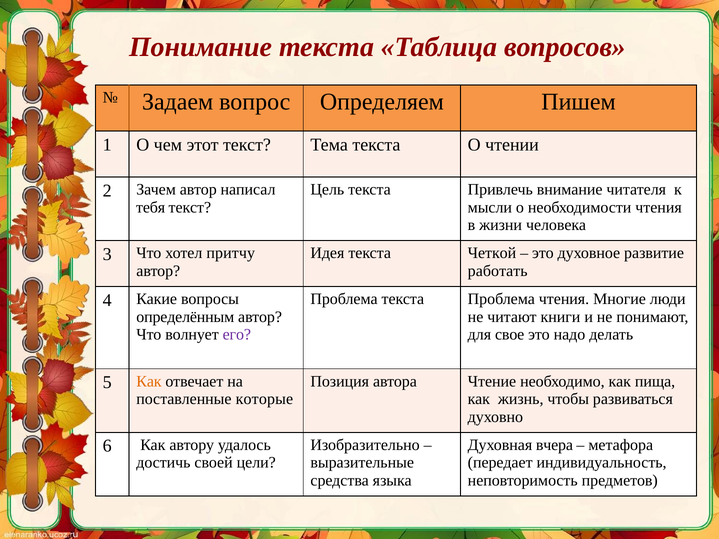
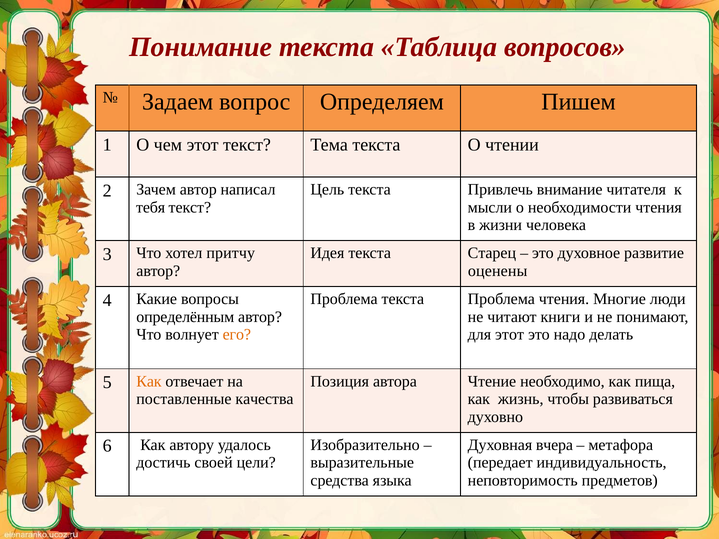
Четкой: Четкой -> Старец
работать: работать -> оценены
его colour: purple -> orange
для свое: свое -> этот
которые: которые -> качества
